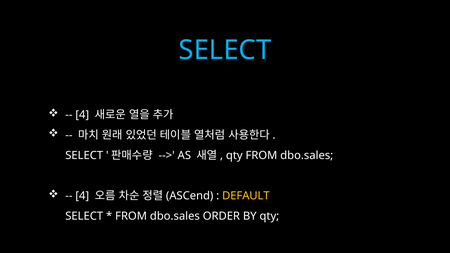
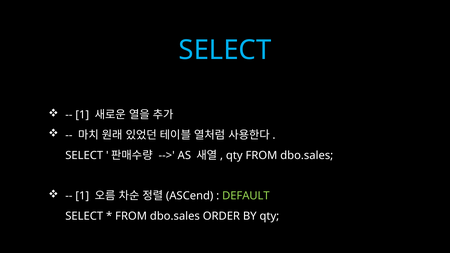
4 at (82, 115): 4 -> 1
4 at (82, 196): 4 -> 1
DEFAULT colour: yellow -> light green
